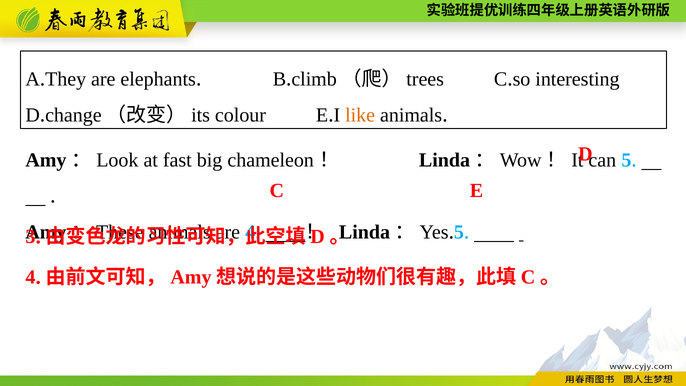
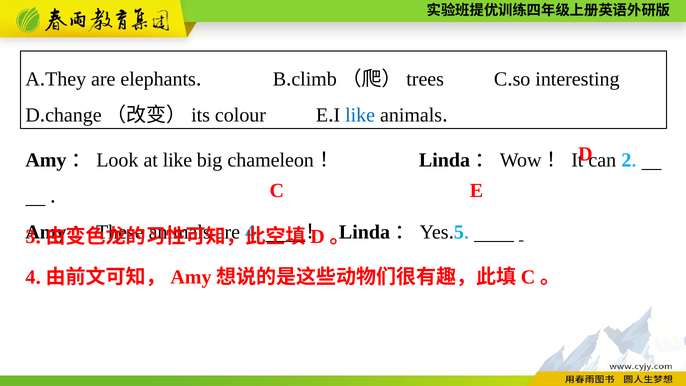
like at (360, 115) colour: orange -> blue
at fast: fast -> like
can 5: 5 -> 2
